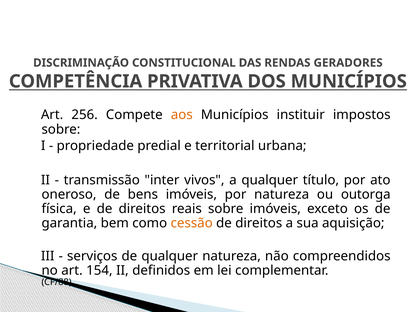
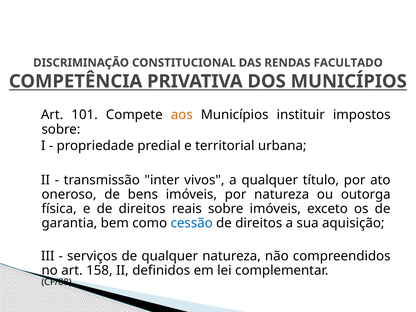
GERADORES: GERADORES -> FACULTADO
256: 256 -> 101
cessão colour: orange -> blue
154: 154 -> 158
